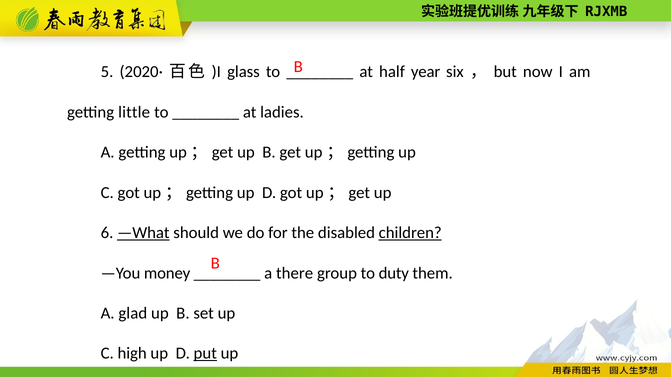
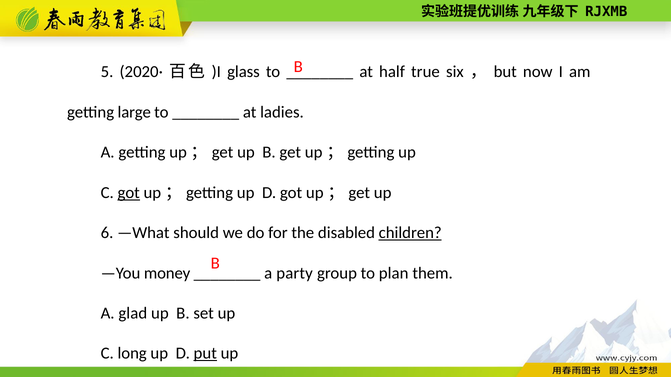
year: year -> true
little: little -> large
got at (129, 193) underline: none -> present
—What underline: present -> none
there: there -> party
duty: duty -> plan
high: high -> long
